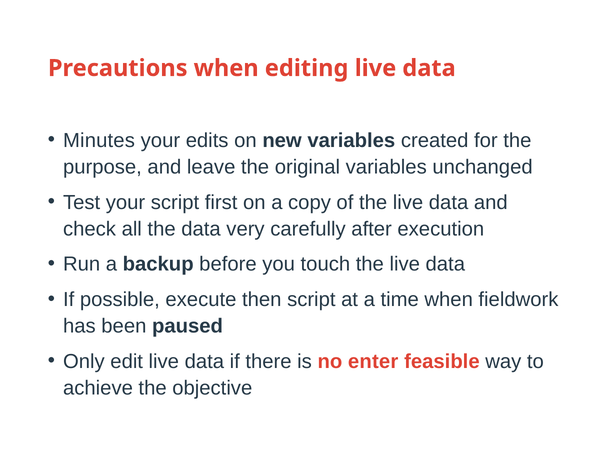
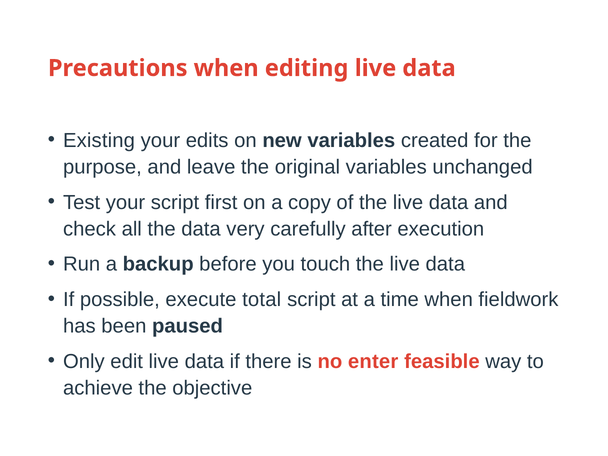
Minutes: Minutes -> Existing
then: then -> total
